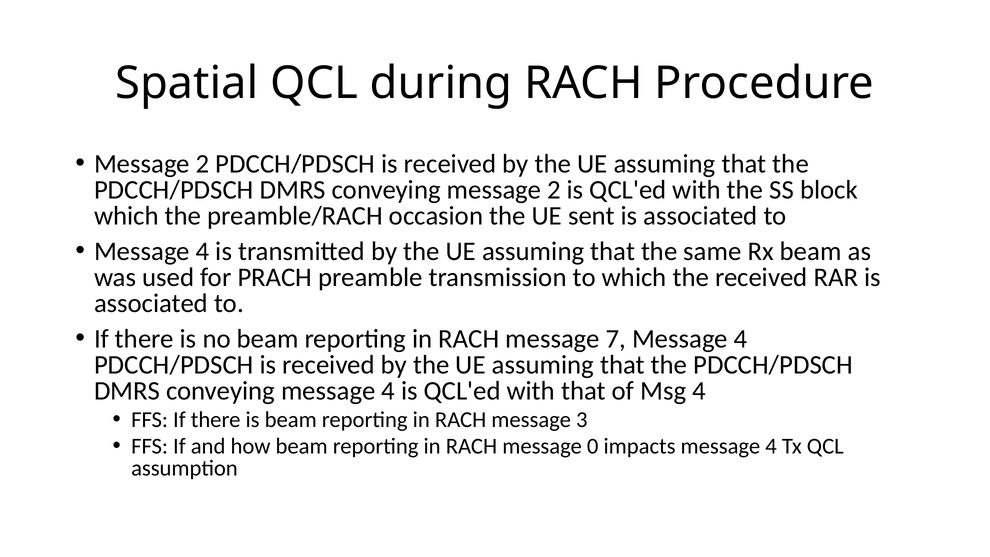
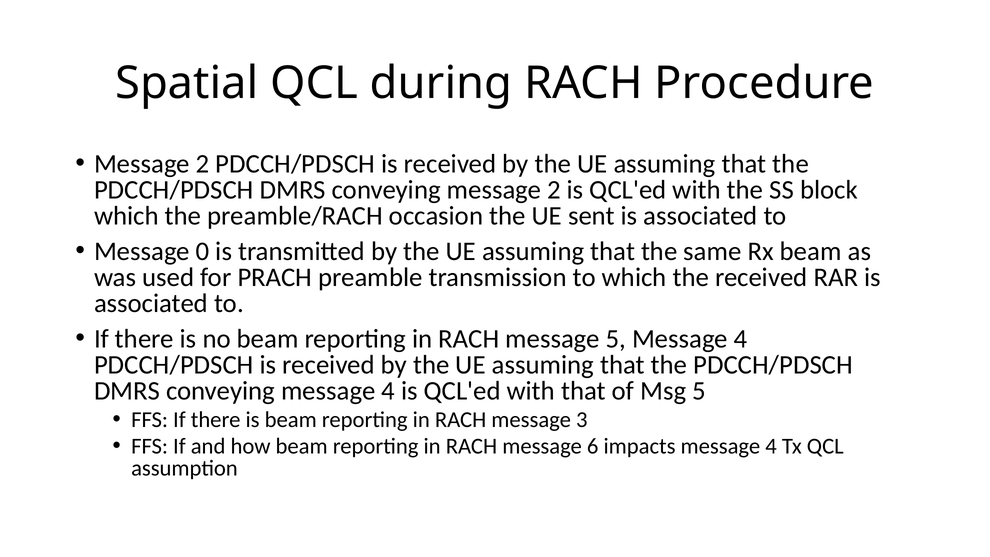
4 at (203, 251): 4 -> 0
message 7: 7 -> 5
Msg 4: 4 -> 5
0: 0 -> 6
